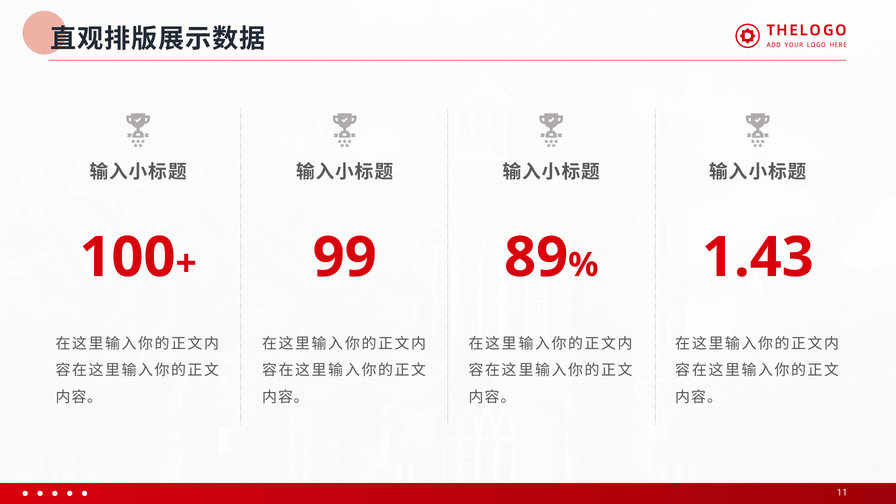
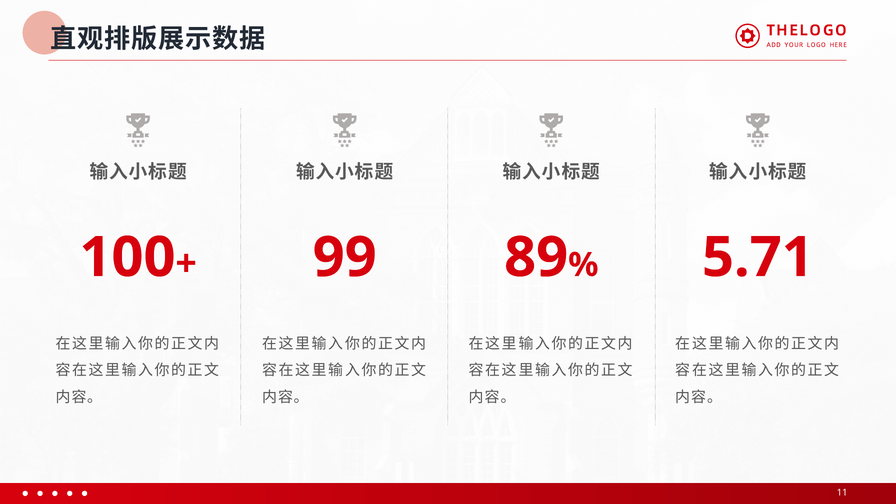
1.43: 1.43 -> 5.71
